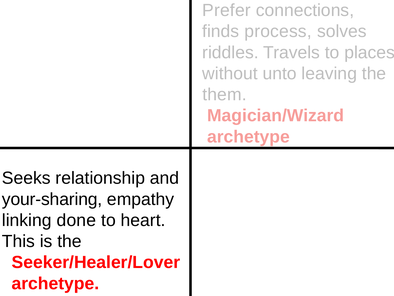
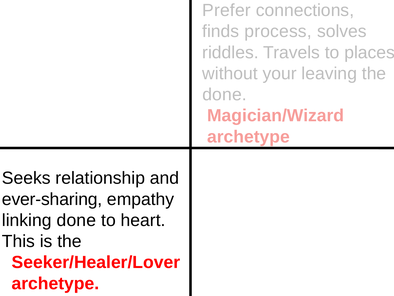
unto: unto -> your
them at (225, 94): them -> done
your-sharing: your-sharing -> ever-sharing
